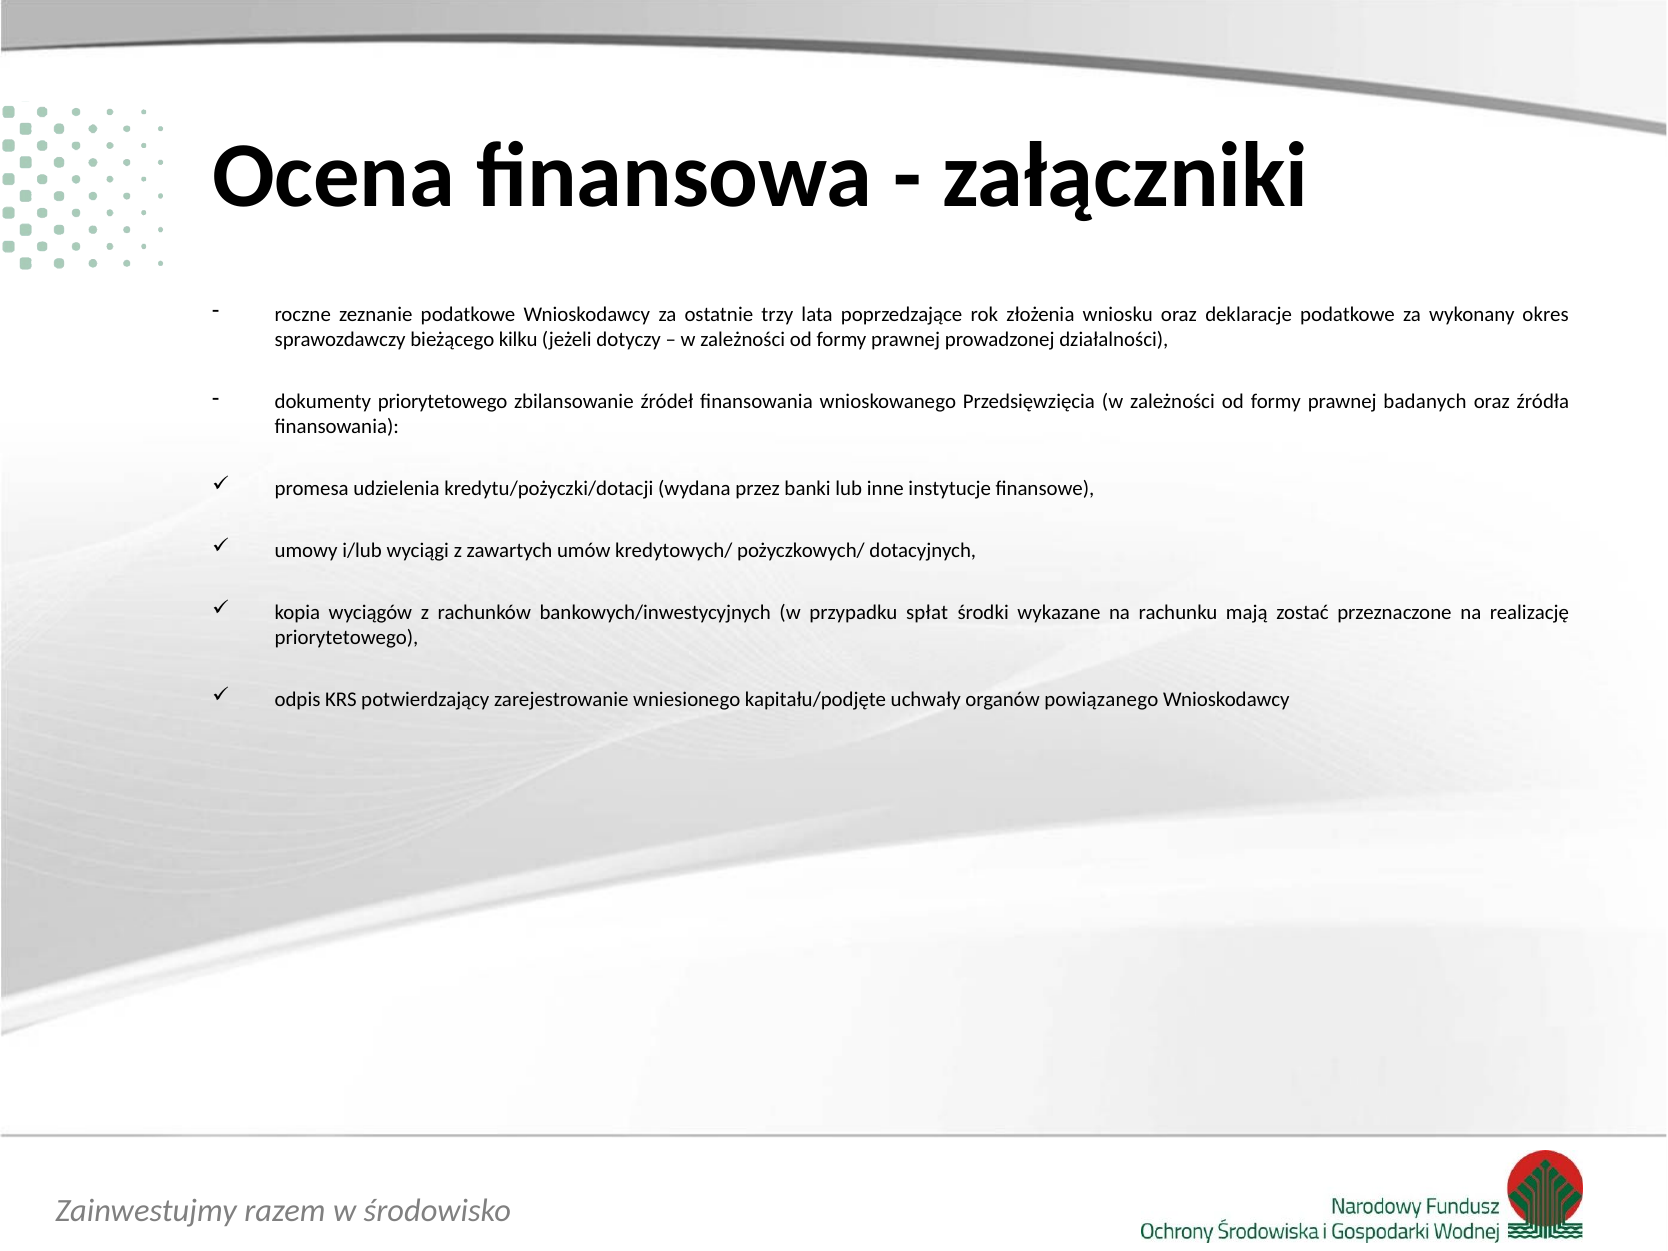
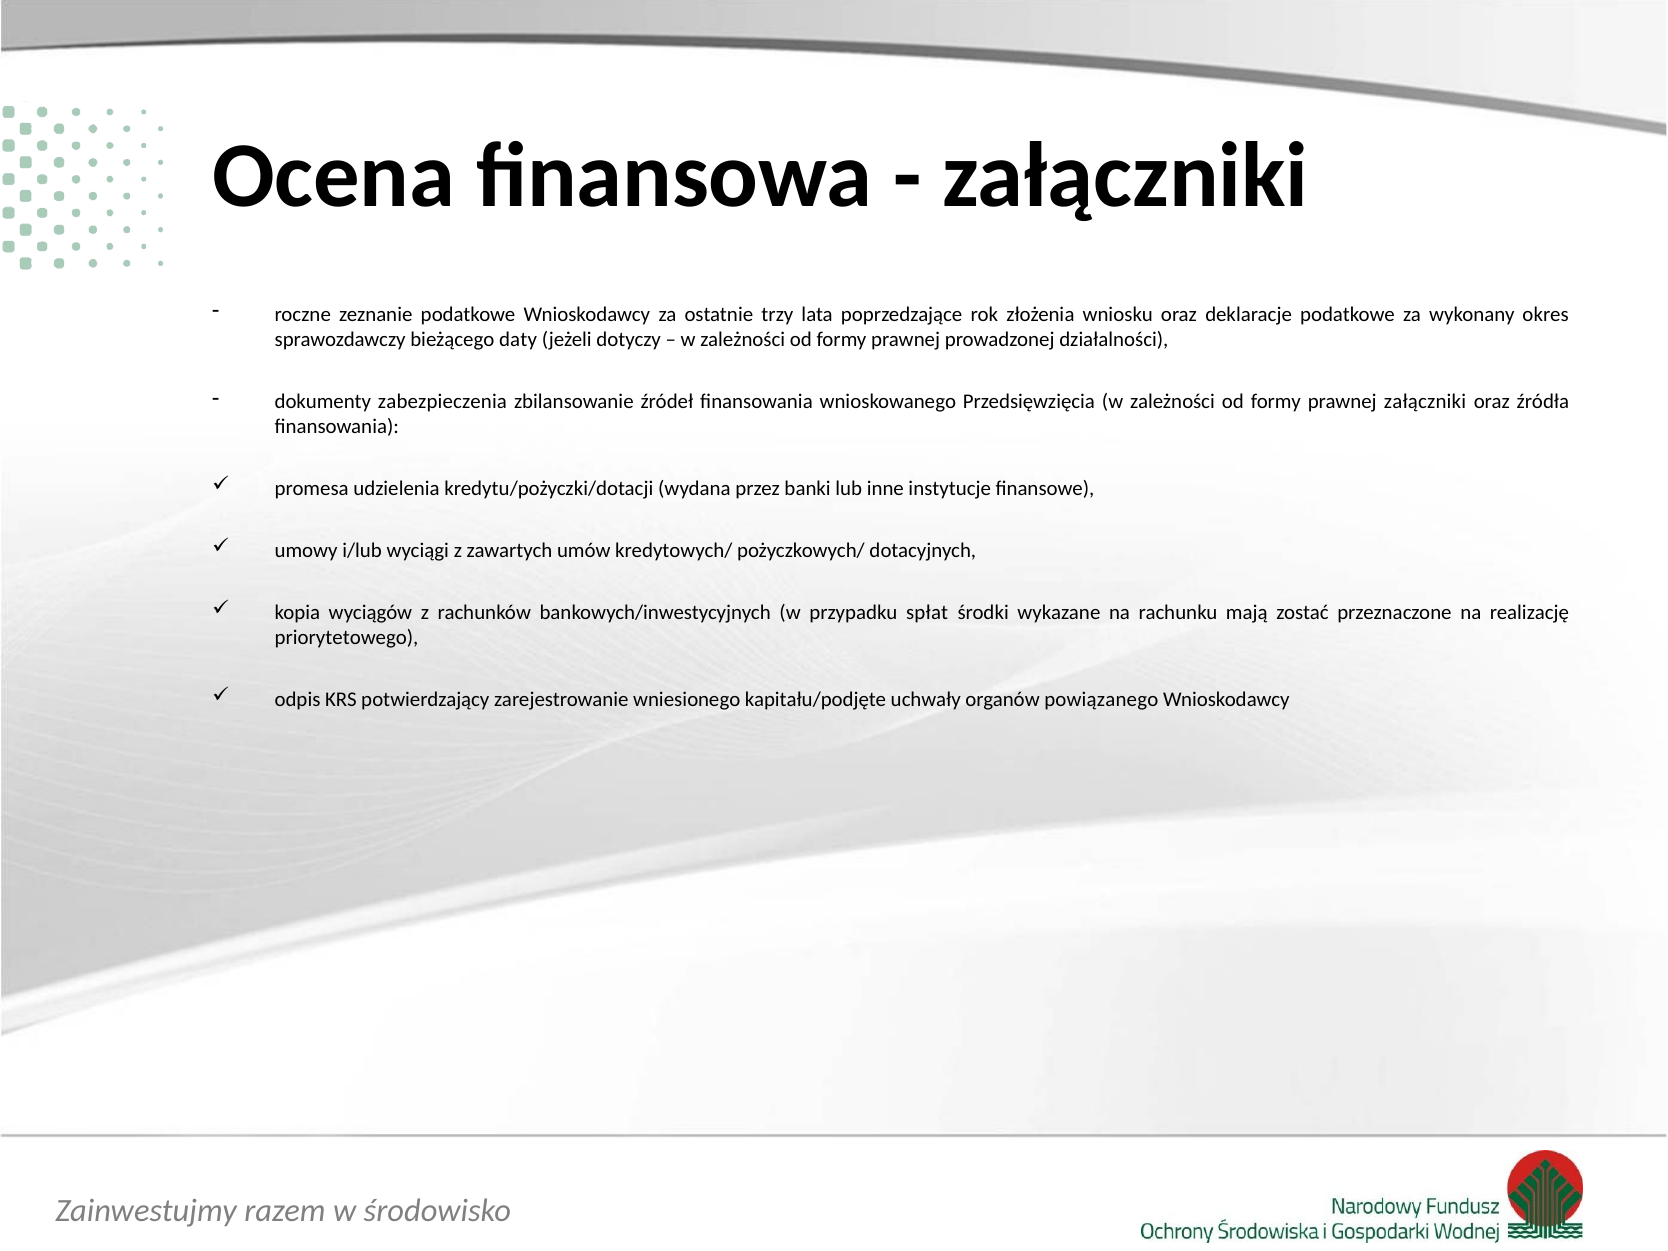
kilku: kilku -> daty
dokumenty priorytetowego: priorytetowego -> zabezpieczenia
prawnej badanych: badanych -> załączniki
